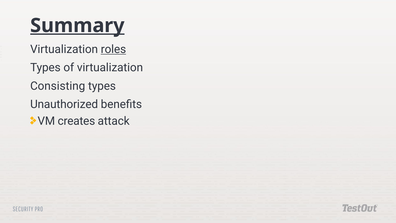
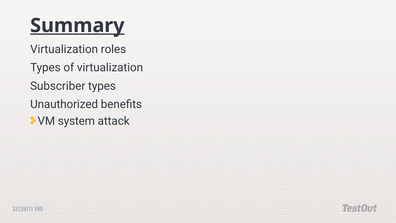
roles underline: present -> none
Consisting: Consisting -> Subscriber
creates: creates -> system
